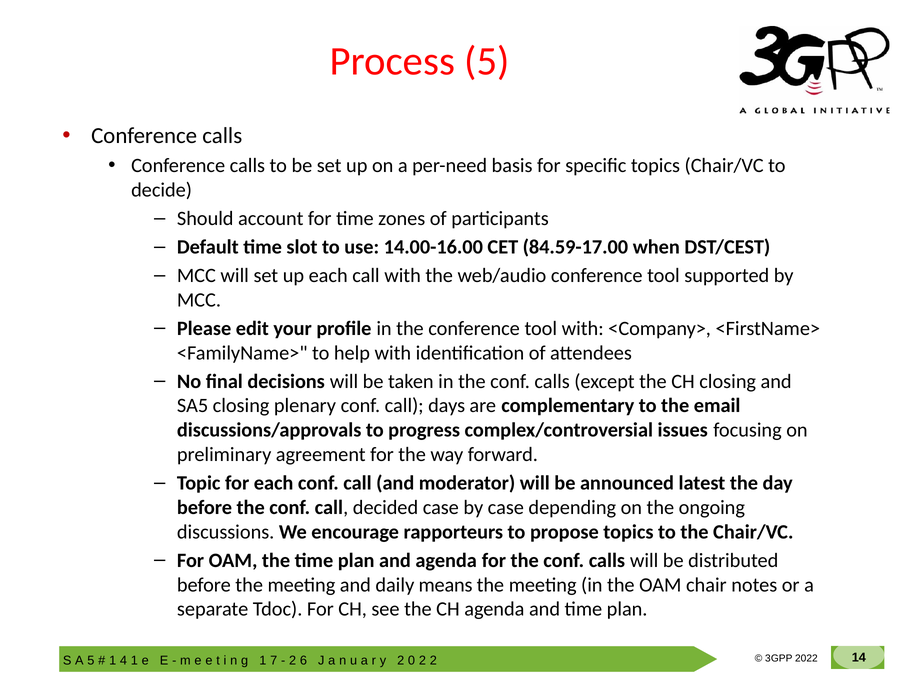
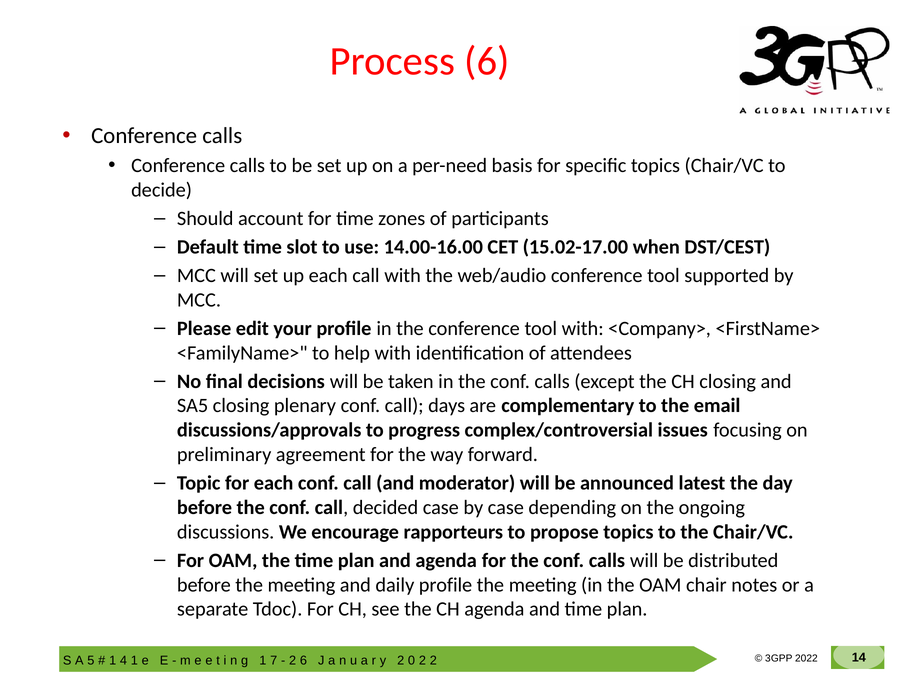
Process 5: 5 -> 6
84.59-17.00: 84.59-17.00 -> 15.02-17.00
daily means: means -> profile
